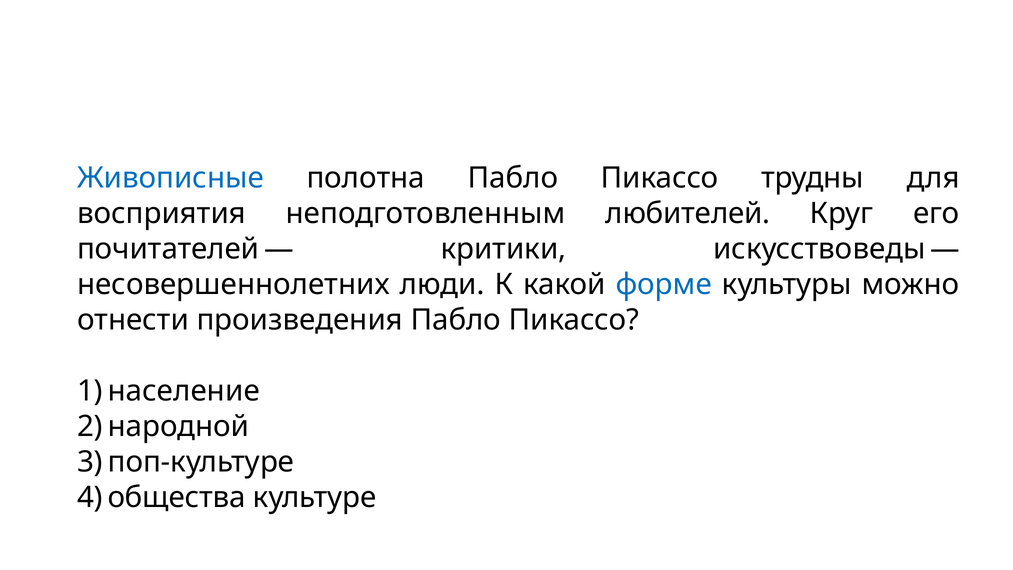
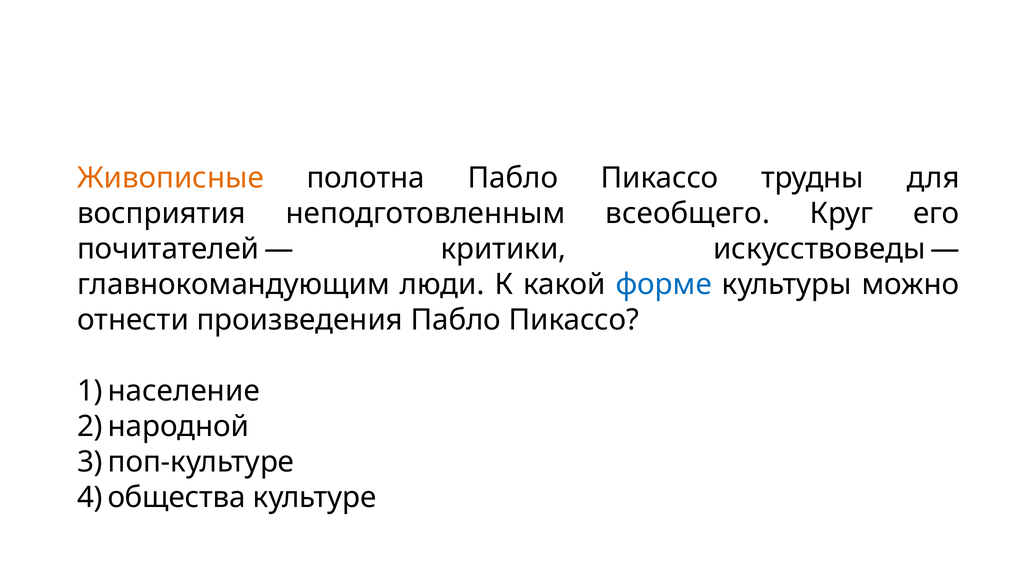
Живописные colour: blue -> orange
любителей: любителей -> всеобщего
несовершеннолетних: несовершеннолетних -> главнокомандующим
